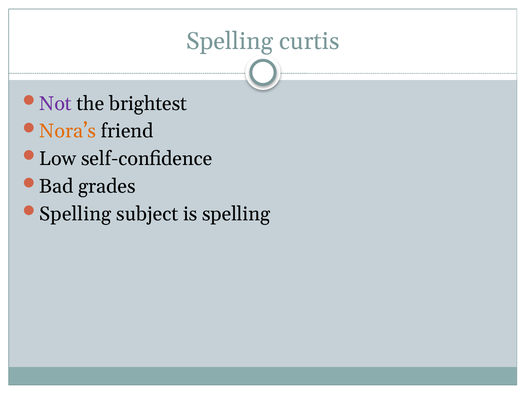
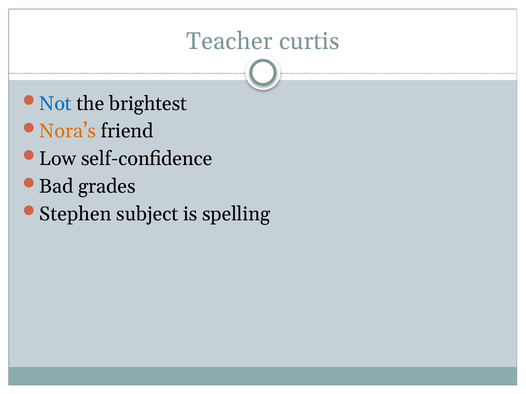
Spelling at (230, 41): Spelling -> Teacher
Not colour: purple -> blue
Spelling at (75, 214): Spelling -> Stephen
